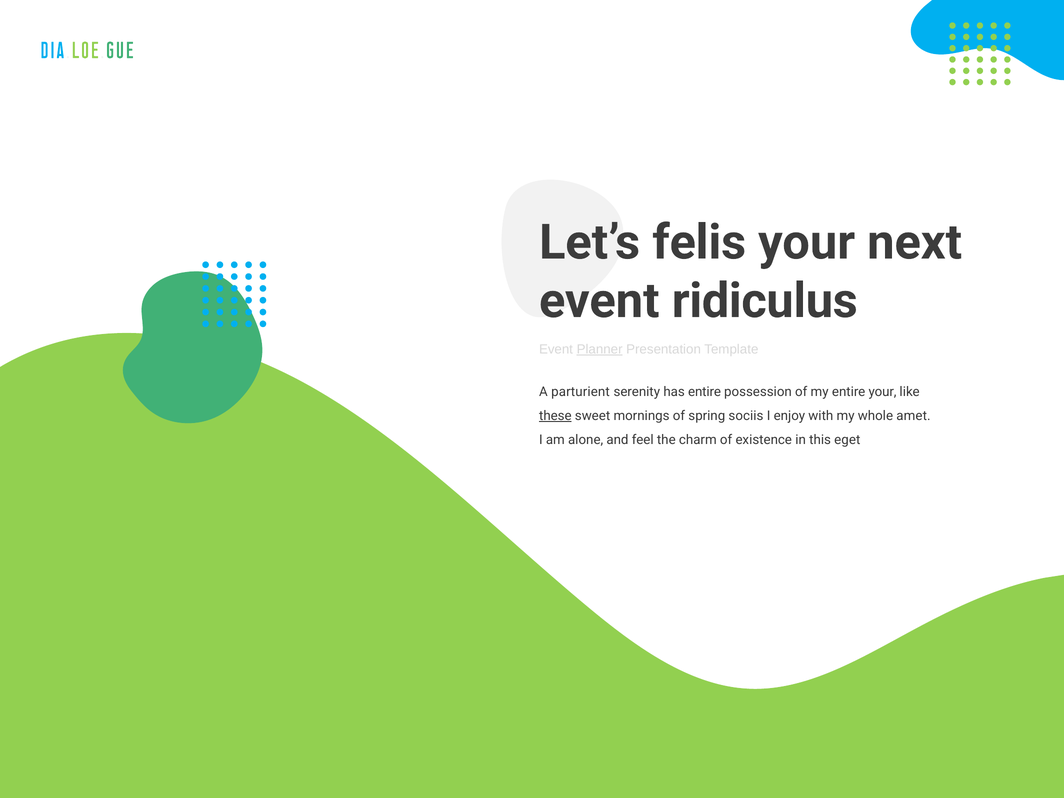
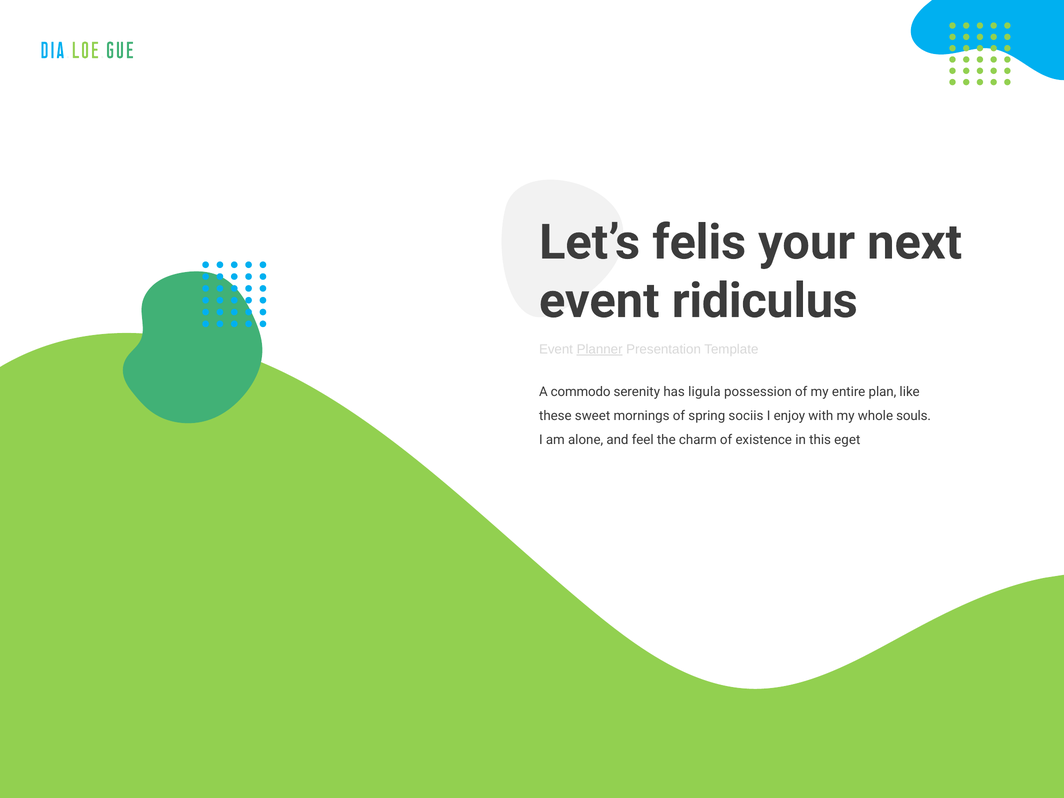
parturient: parturient -> commodo
has entire: entire -> ligula
entire your: your -> plan
these underline: present -> none
amet: amet -> souls
